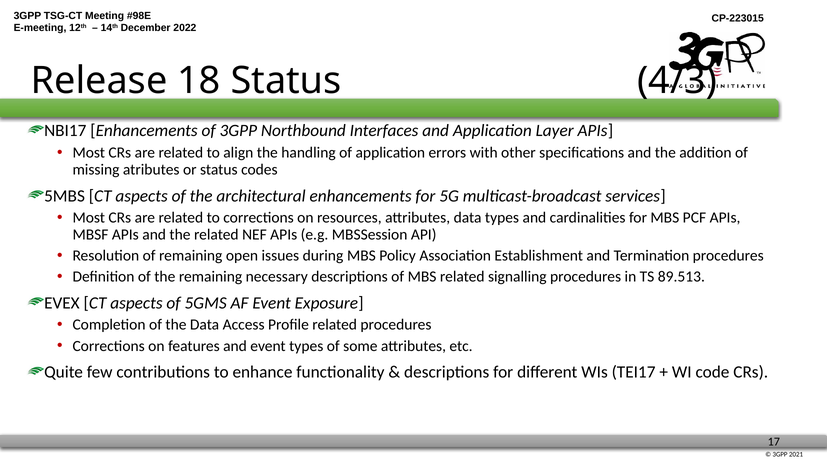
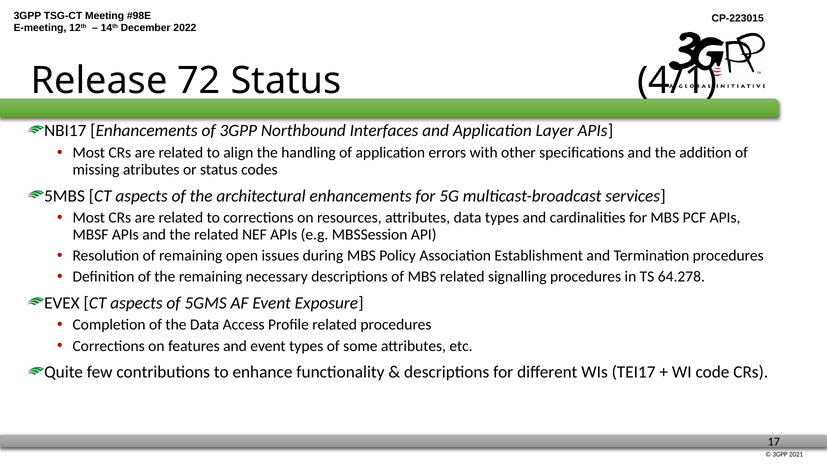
18: 18 -> 72
4/3: 4/3 -> 4/1
89.513: 89.513 -> 64.278
